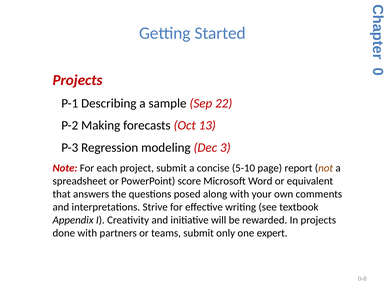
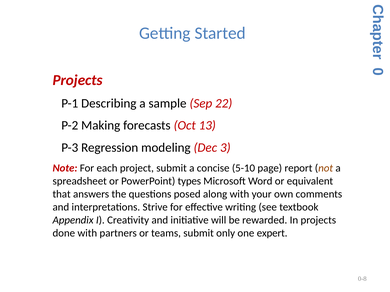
score: score -> types
